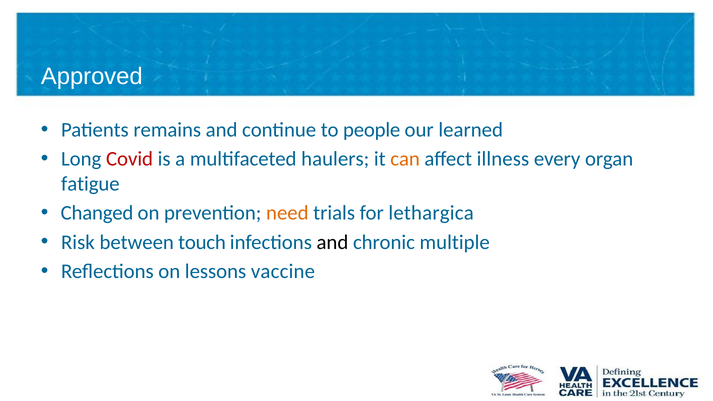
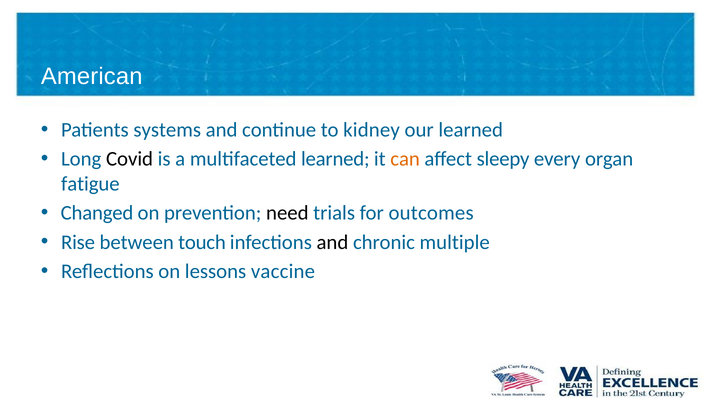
Approved: Approved -> American
remains: remains -> systems
people: people -> kidney
Covid colour: red -> black
multifaceted haulers: haulers -> learned
illness: illness -> sleepy
need colour: orange -> black
lethargica: lethargica -> outcomes
Risk: Risk -> Rise
